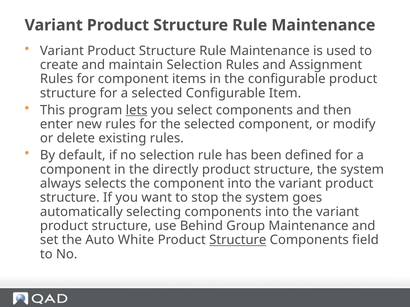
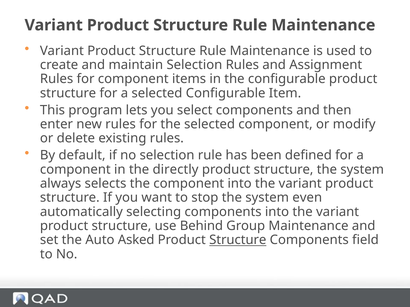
lets underline: present -> none
goes: goes -> even
White: White -> Asked
